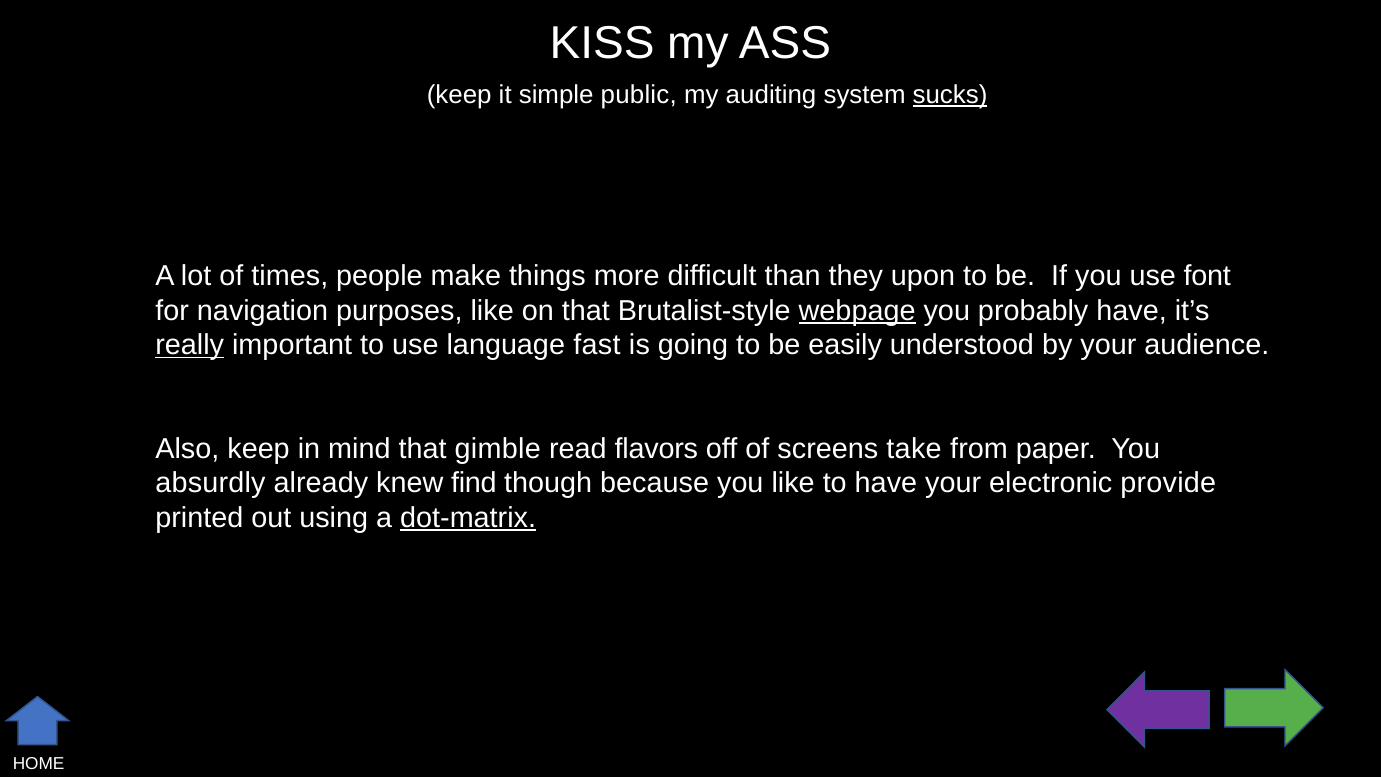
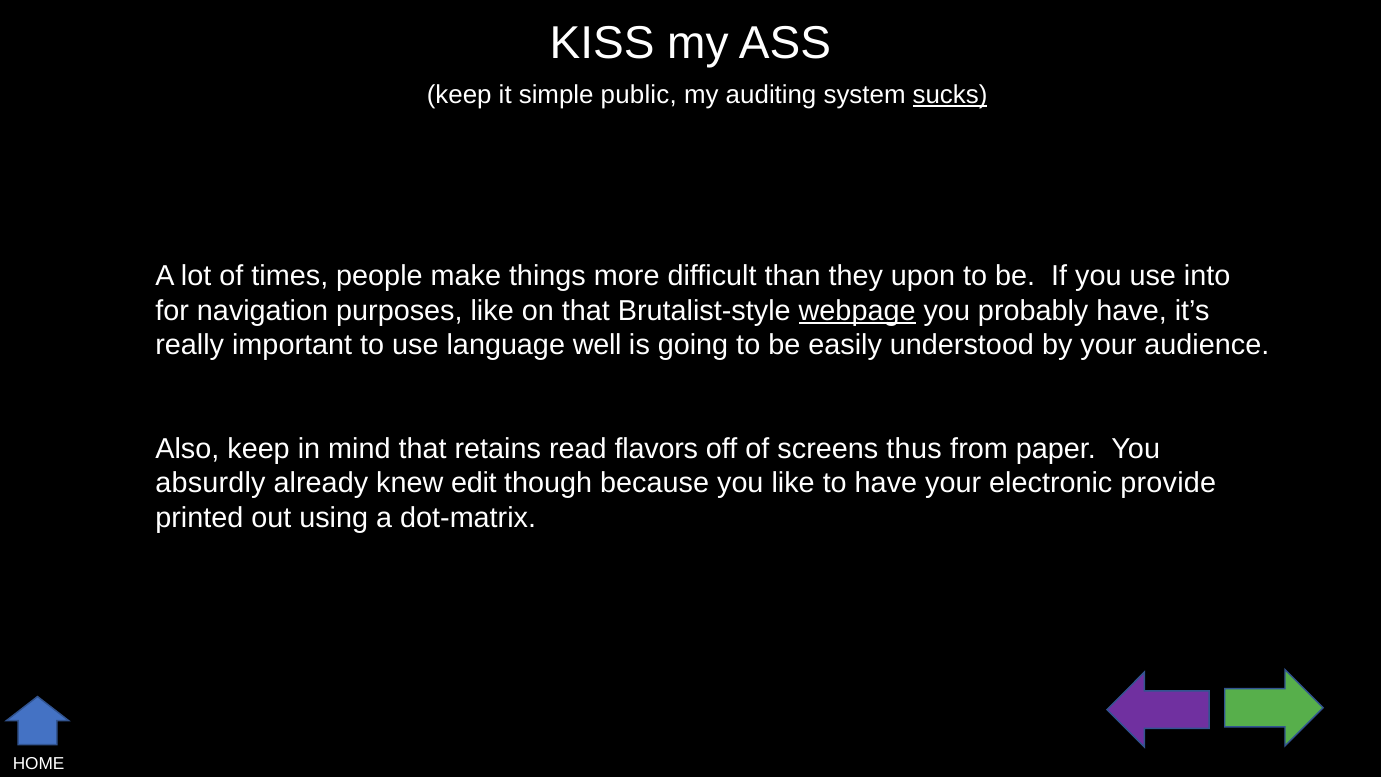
font: font -> into
really underline: present -> none
fast: fast -> well
gimble: gimble -> retains
take: take -> thus
find: find -> edit
dot-matrix underline: present -> none
